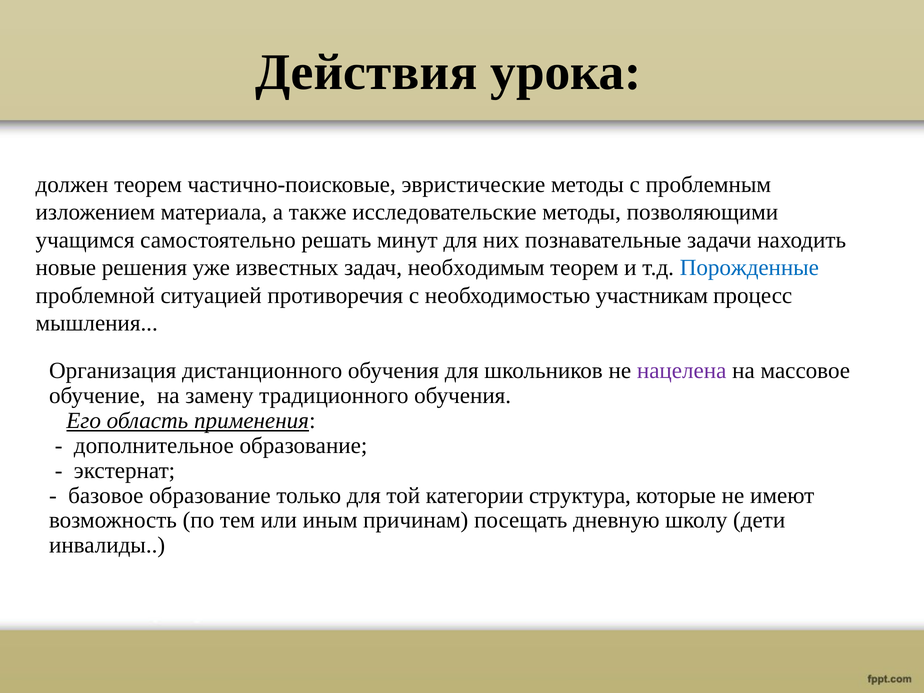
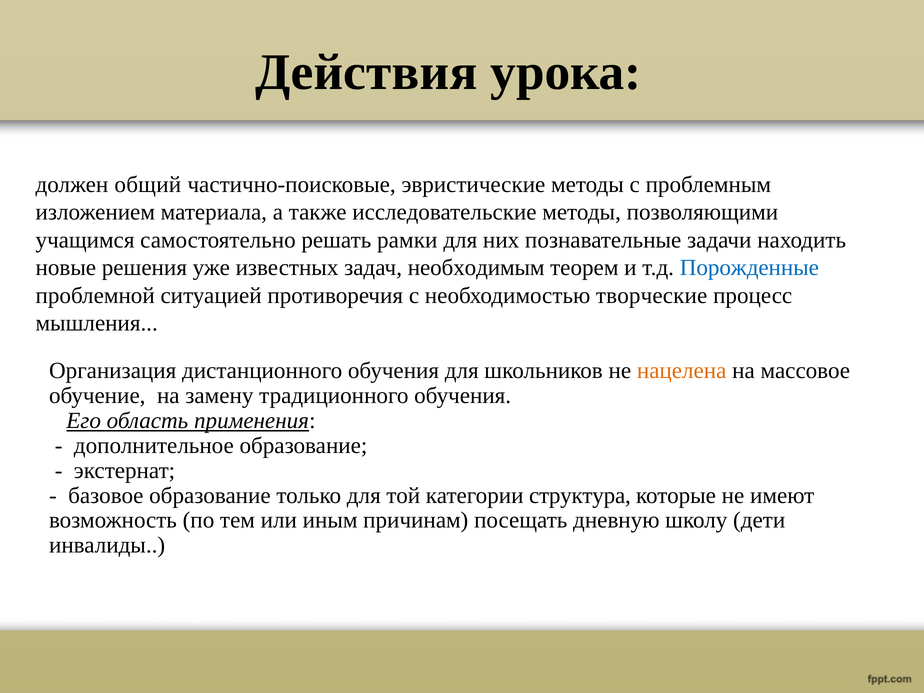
должен теорем: теорем -> общий
минут: минут -> рамки
участникам: участникам -> творческие
нацелена colour: purple -> orange
